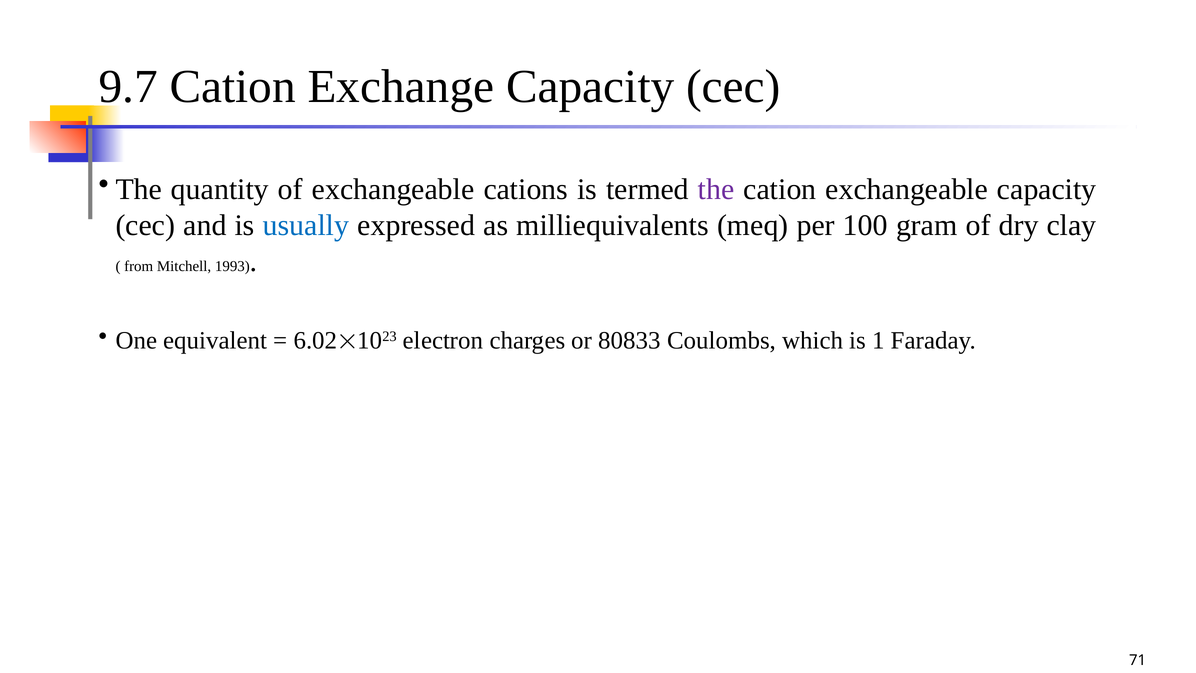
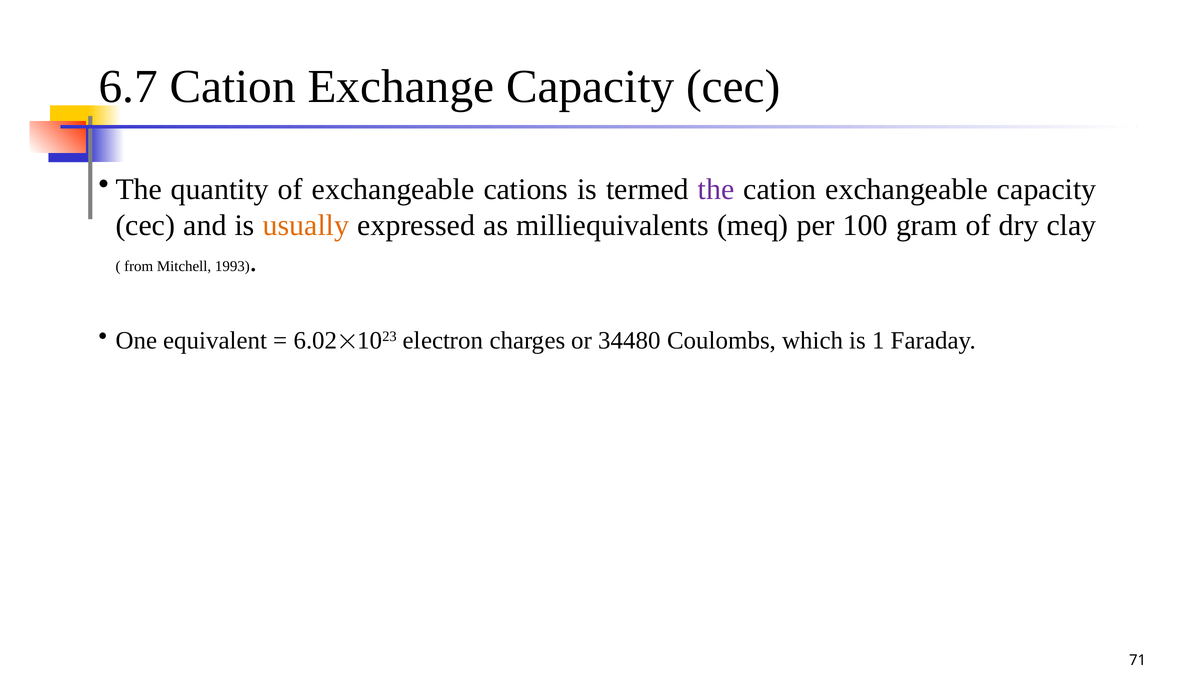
9.7: 9.7 -> 6.7
usually colour: blue -> orange
80833: 80833 -> 34480
